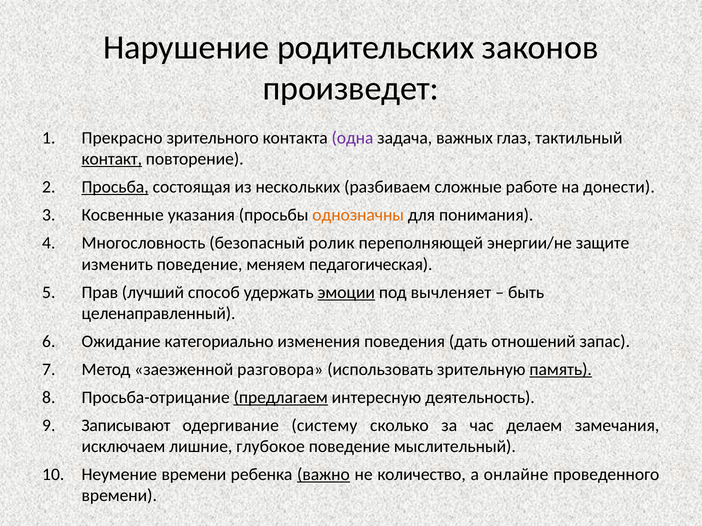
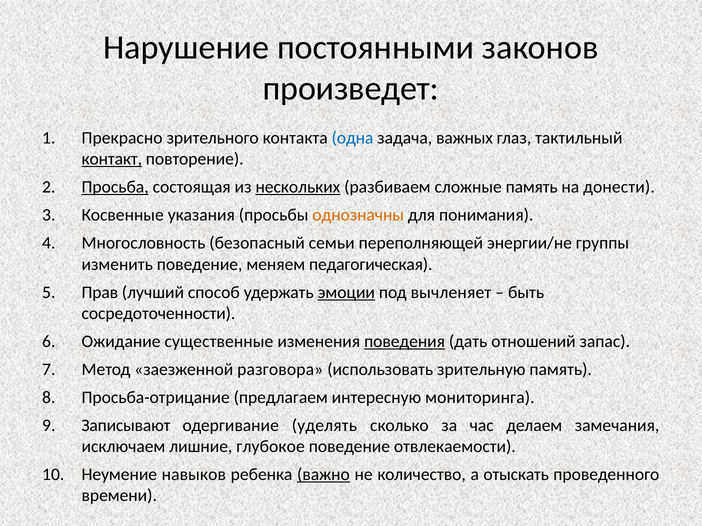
родительских: родительских -> постоянными
одна colour: purple -> blue
нескольких underline: none -> present
сложные работе: работе -> память
ролик: ролик -> семьи
защите: защите -> группы
целенаправленный: целенаправленный -> сосредоточенности
категориально: категориально -> существенные
поведения underline: none -> present
память at (561, 370) underline: present -> none
предлагаем underline: present -> none
деятельность: деятельность -> мониторинга
систему: систему -> уделять
мыслительный: мыслительный -> отвлекаемости
Неумение времени: времени -> навыков
онлайне: онлайне -> отыскать
